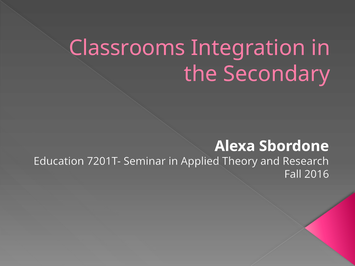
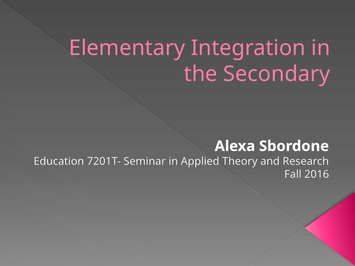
Classrooms: Classrooms -> Elementary
